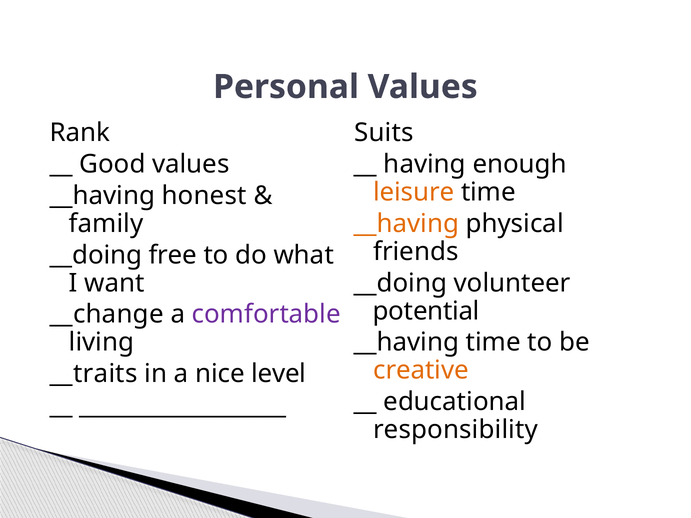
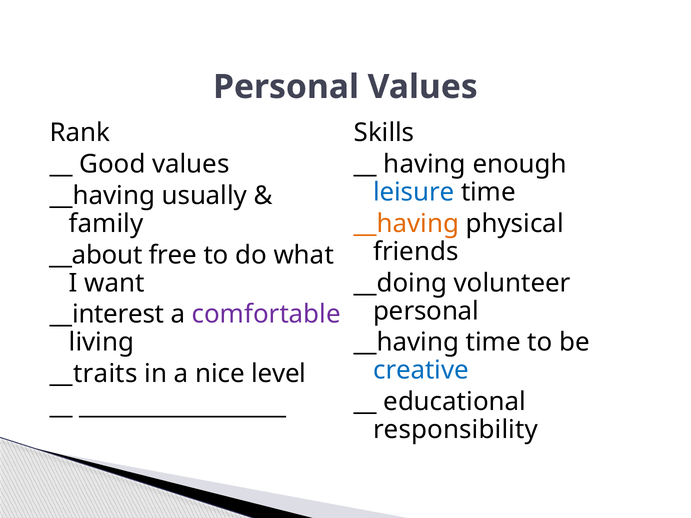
Suits: Suits -> Skills
leisure colour: orange -> blue
honest: honest -> usually
__doing at (96, 255): __doing -> __about
potential at (426, 311): potential -> personal
__change: __change -> __interest
creative colour: orange -> blue
